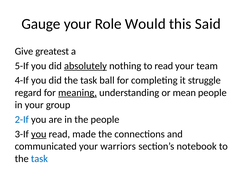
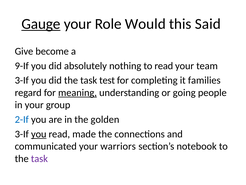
Gauge underline: none -> present
greatest: greatest -> become
5-If: 5-If -> 9-If
absolutely underline: present -> none
4-If at (22, 80): 4-If -> 3-If
ball: ball -> test
struggle: struggle -> families
mean: mean -> going
the people: people -> golden
task at (39, 158) colour: blue -> purple
